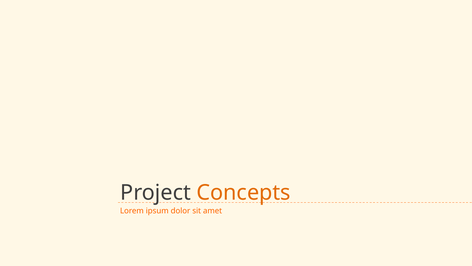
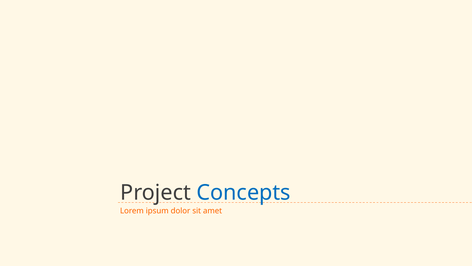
Concepts colour: orange -> blue
